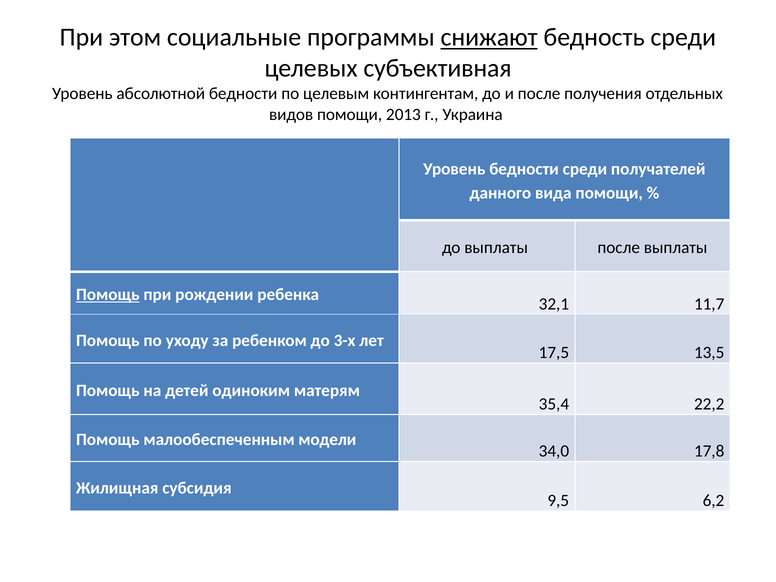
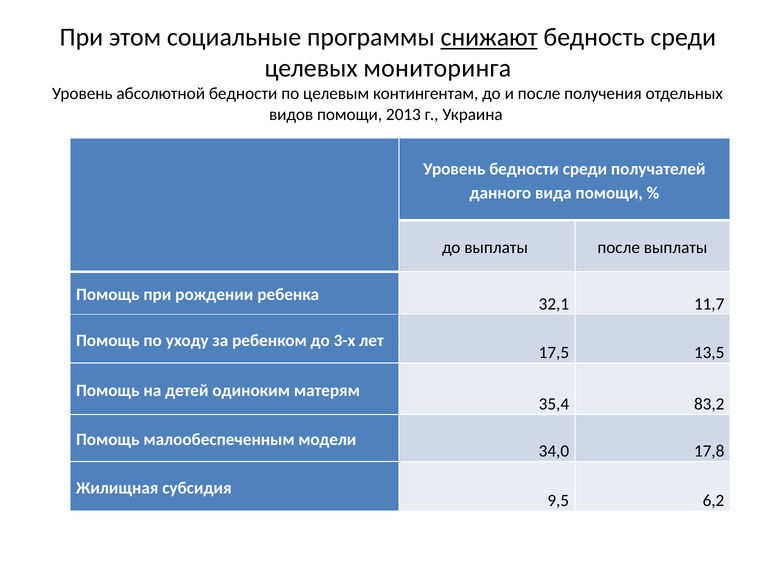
субъективная: субъективная -> мониторинга
Помощь at (108, 295) underline: present -> none
22,2: 22,2 -> 83,2
